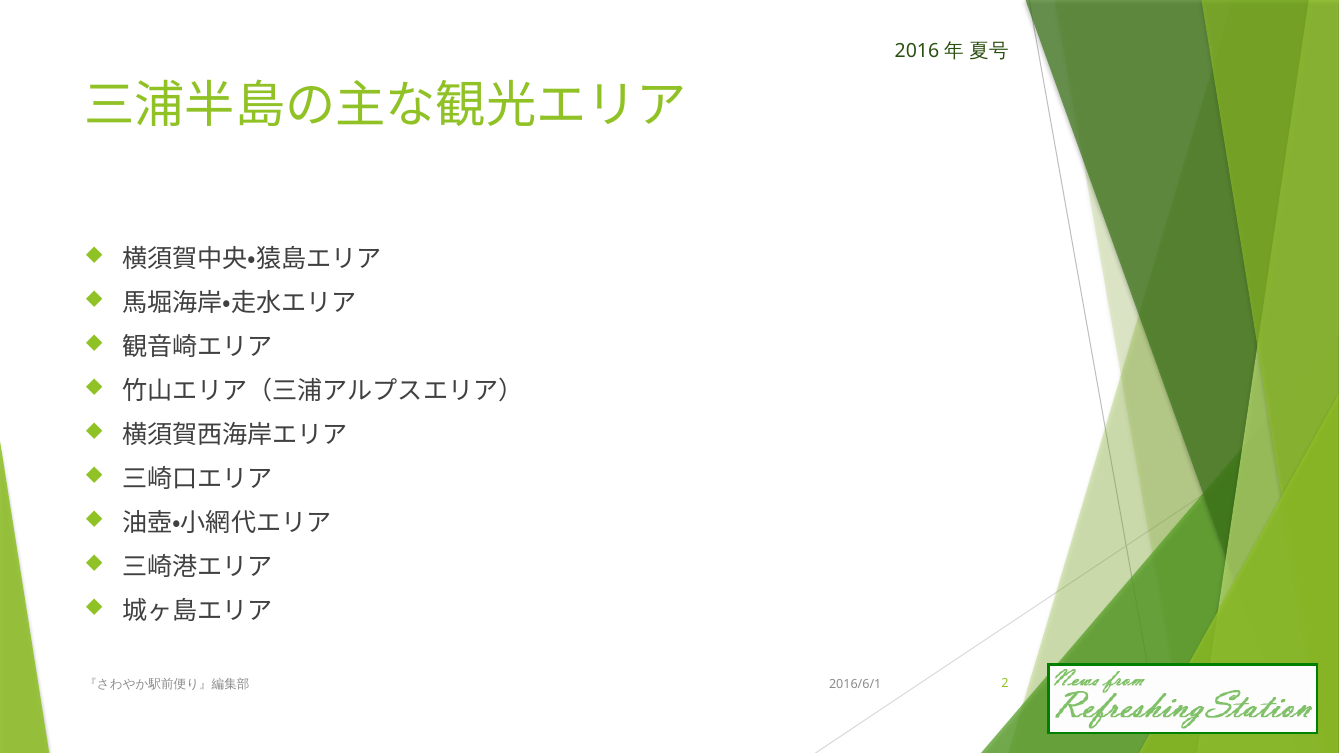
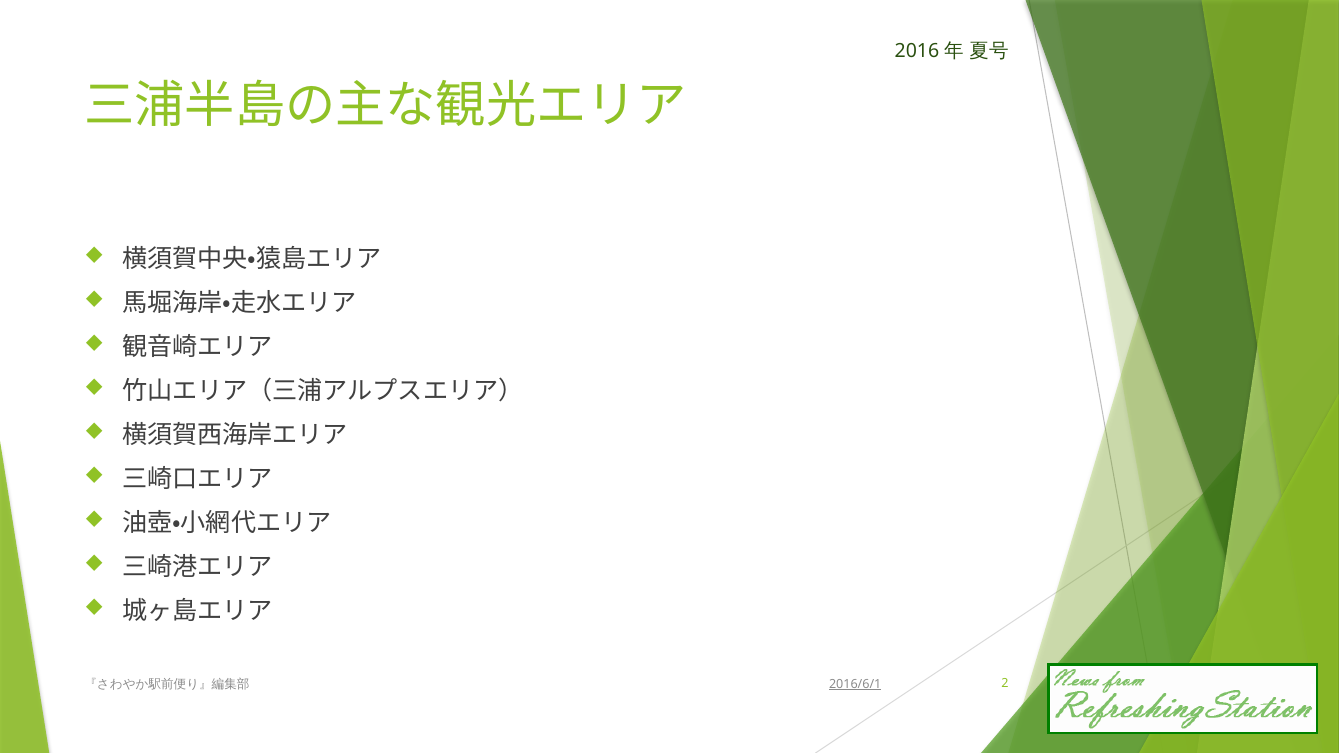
2016/6/1 underline: none -> present
